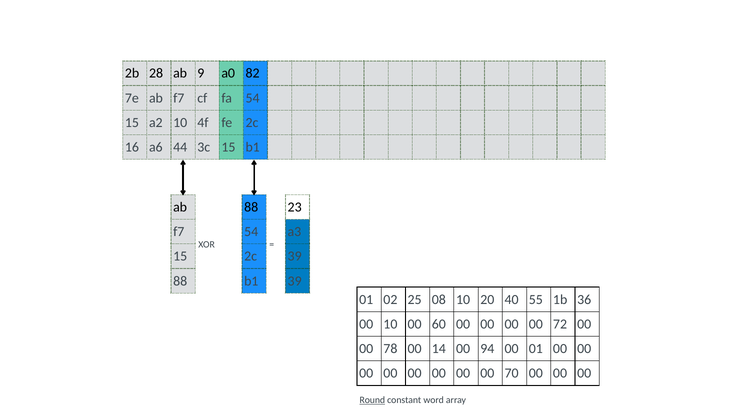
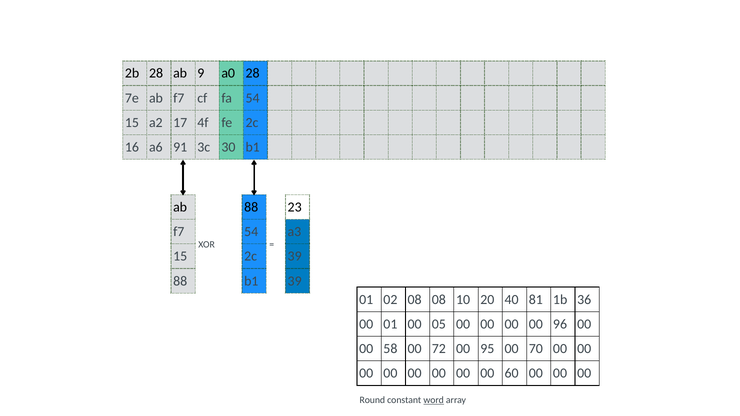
a0 82: 82 -> 28
a2 10: 10 -> 17
44: 44 -> 91
3c 15: 15 -> 30
02 25: 25 -> 08
55: 55 -> 81
00 10: 10 -> 01
60: 60 -> 05
72: 72 -> 96
78: 78 -> 58
14: 14 -> 72
94: 94 -> 95
00 01: 01 -> 70
70: 70 -> 60
Round underline: present -> none
word underline: none -> present
